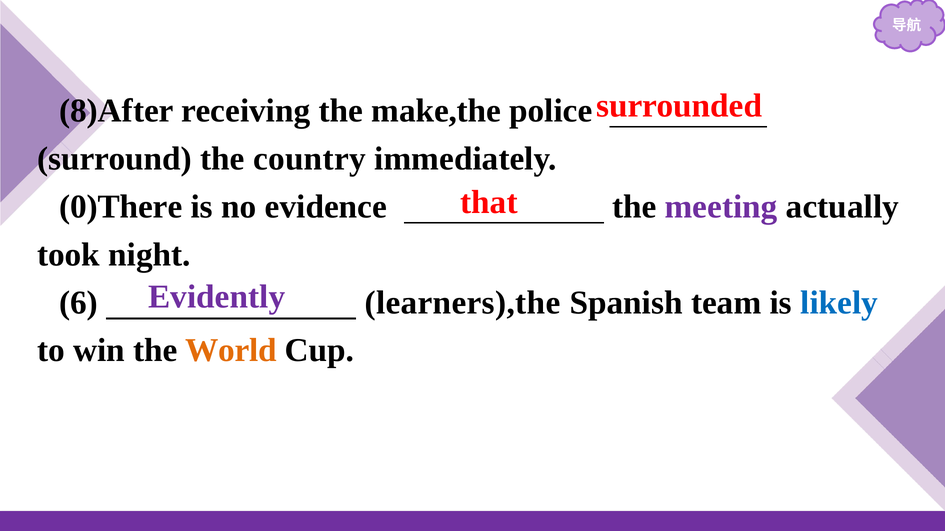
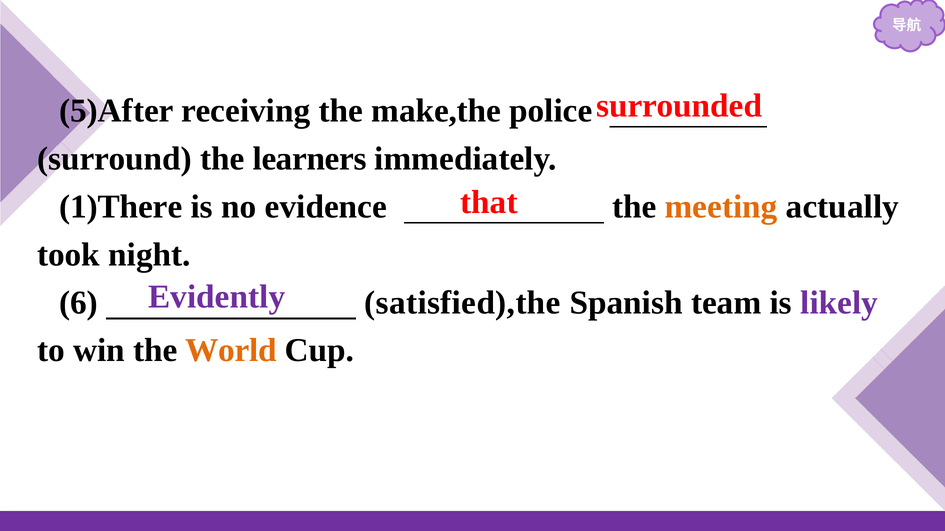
8)After: 8)After -> 5)After
country: country -> learners
0)There: 0)There -> 1)There
meeting colour: purple -> orange
learners),the: learners),the -> satisfied),the
likely colour: blue -> purple
